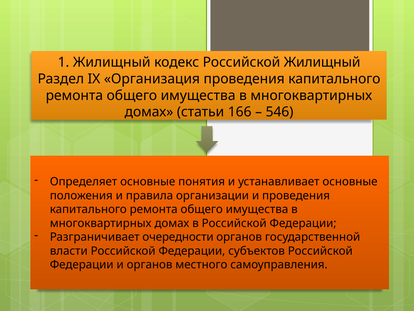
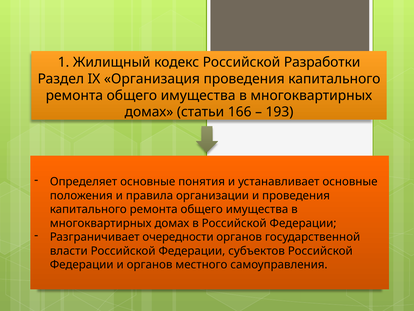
Российской Жилищный: Жилищный -> Разработки
546: 546 -> 193
